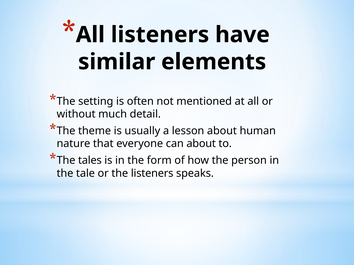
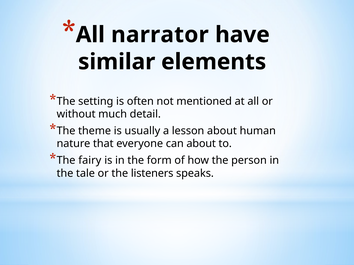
All listeners: listeners -> narrator
tales: tales -> fairy
